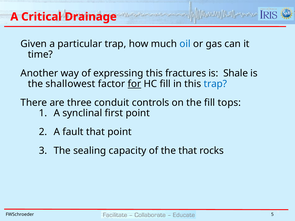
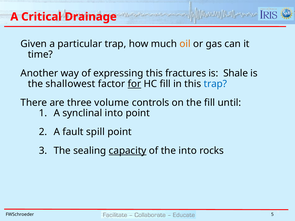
oil colour: blue -> orange
conduit: conduit -> volume
tops: tops -> until
synclinal first: first -> into
fault that: that -> spill
capacity underline: none -> present
the that: that -> into
